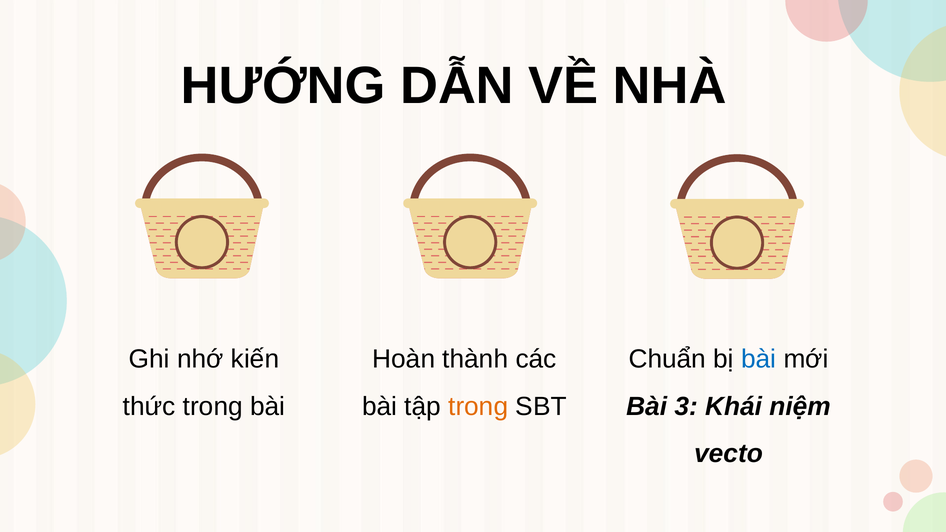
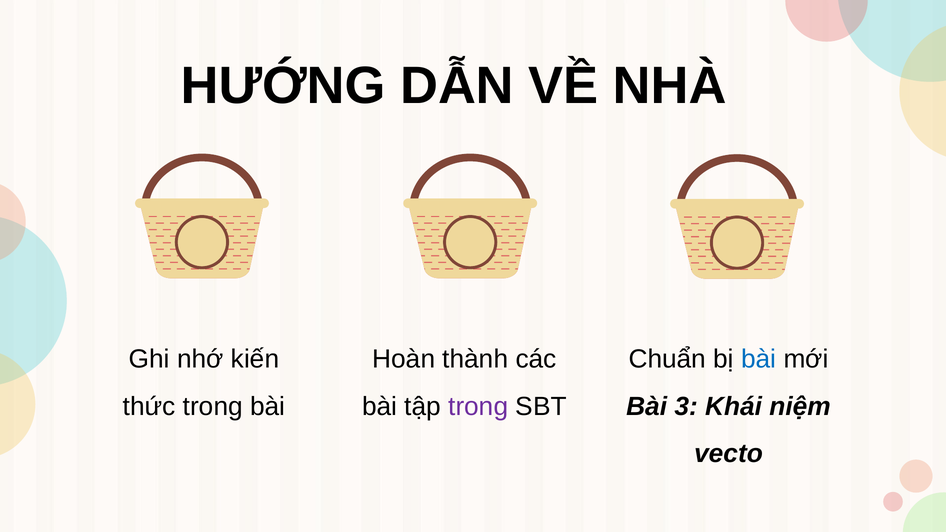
trong at (478, 407) colour: orange -> purple
